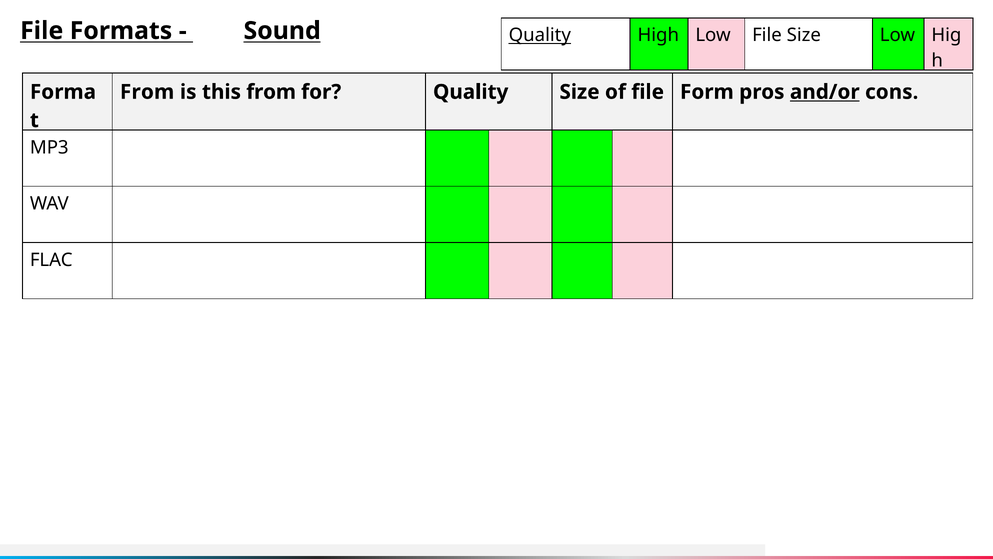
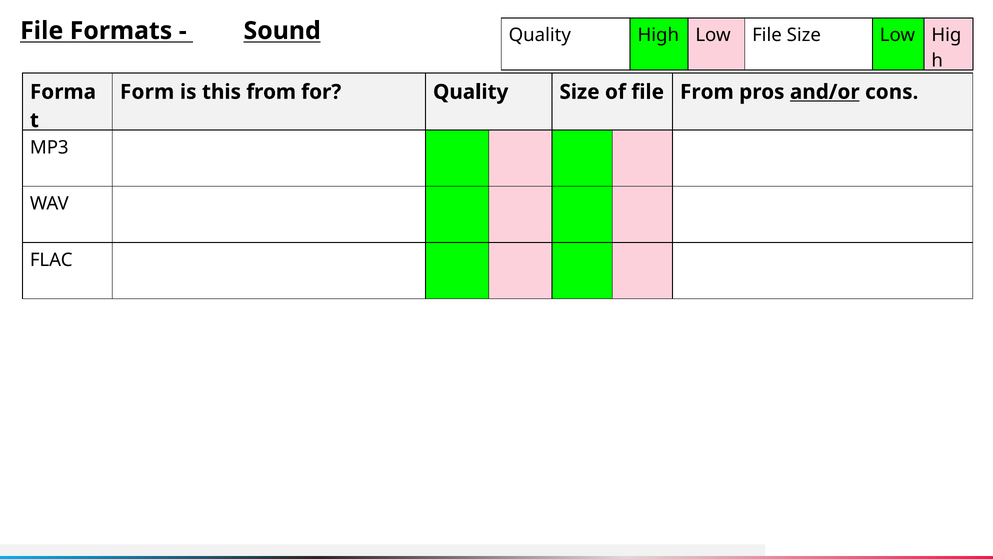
Quality at (540, 35) underline: present -> none
From at (147, 92): From -> Form
file Form: Form -> From
